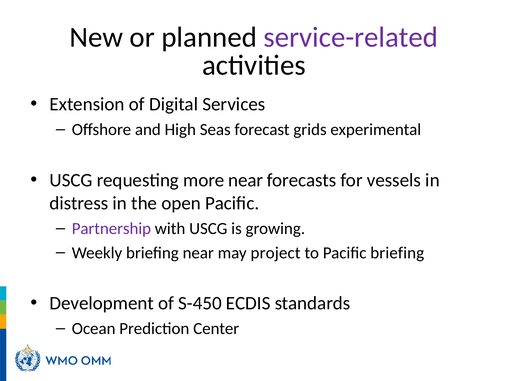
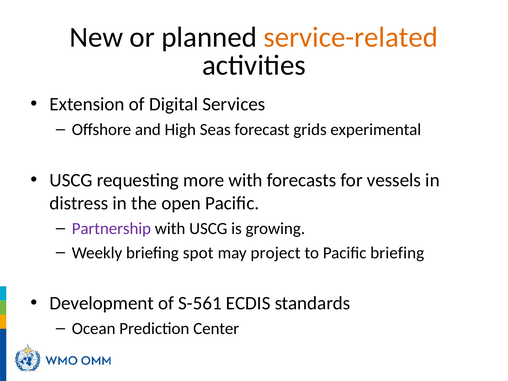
service-related colour: purple -> orange
more near: near -> with
briefing near: near -> spot
S-450: S-450 -> S-561
